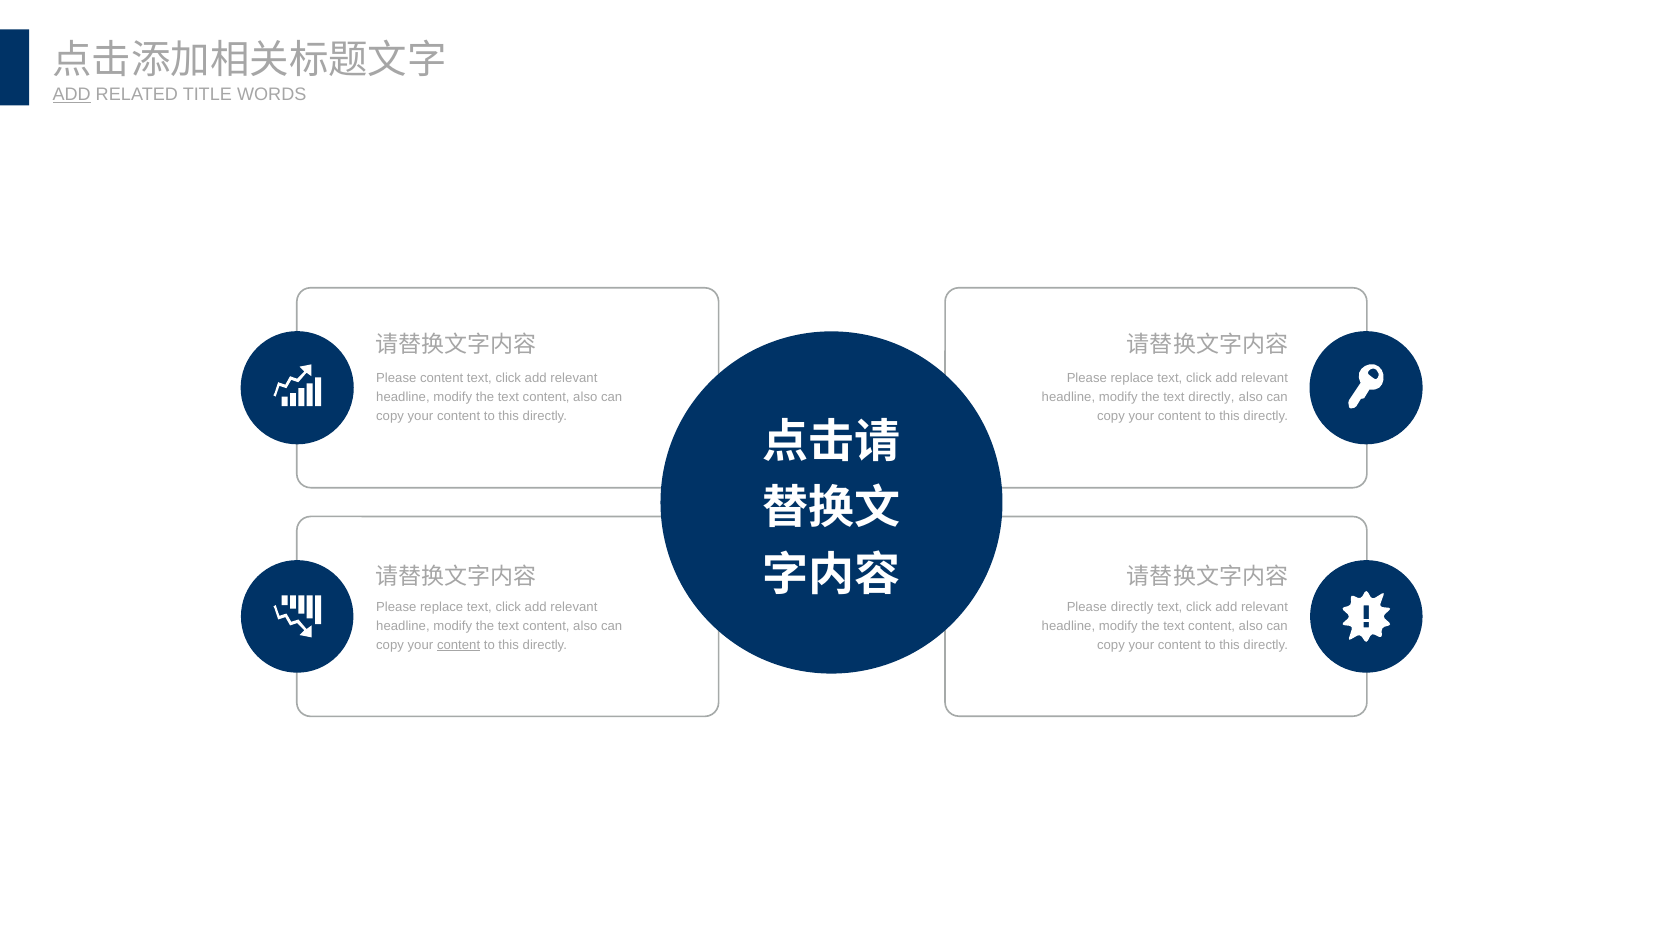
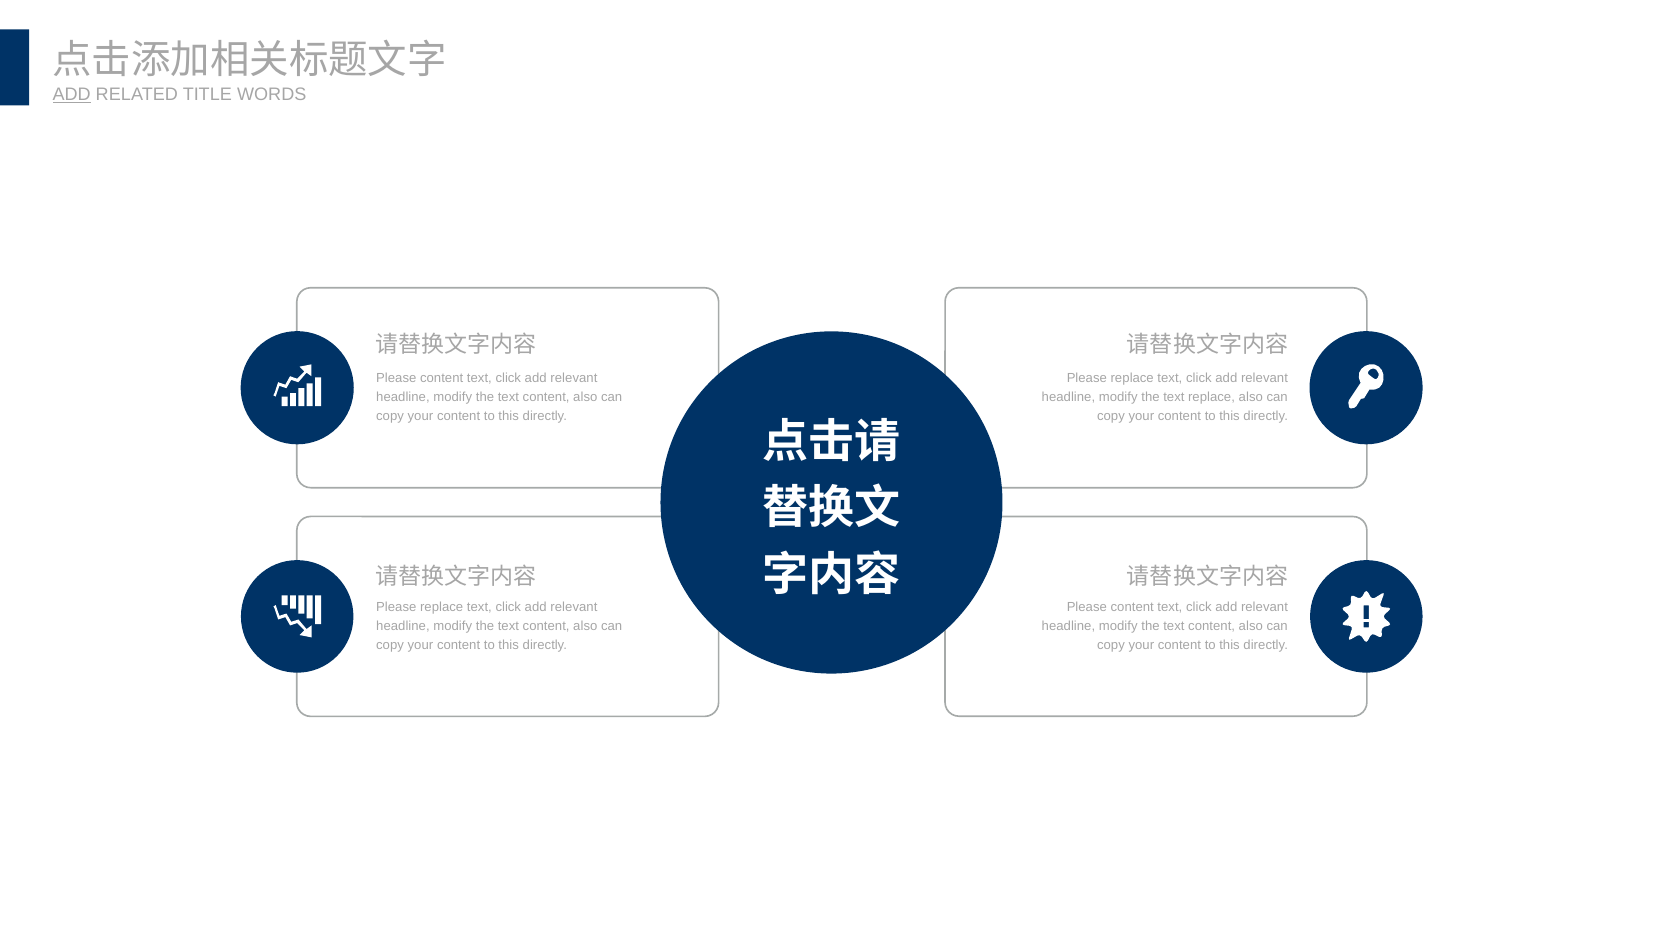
text directly: directly -> replace
directly at (1132, 607): directly -> content
content at (459, 645) underline: present -> none
